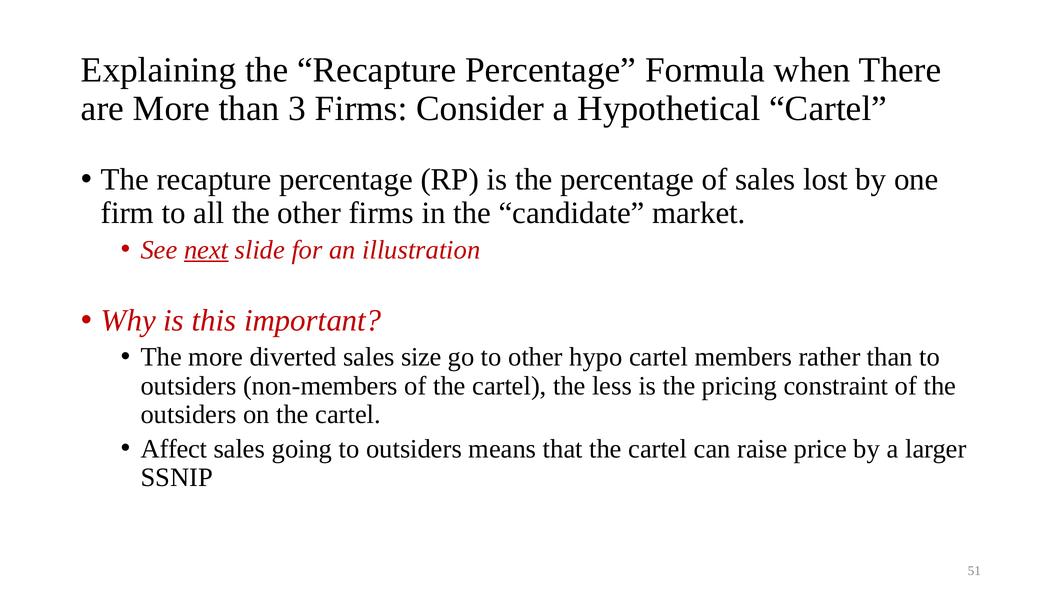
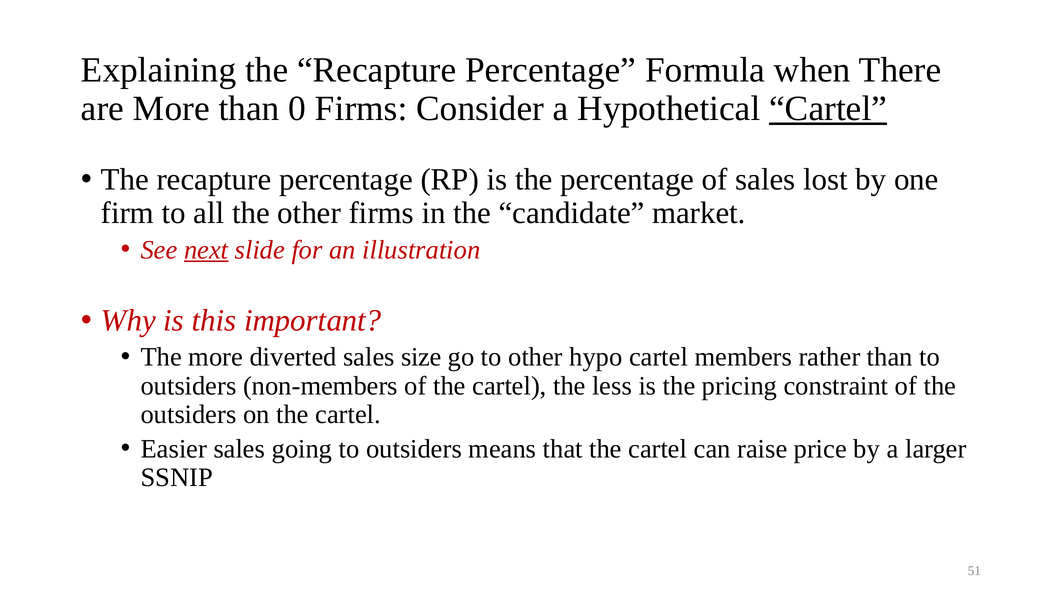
3: 3 -> 0
Cartel at (828, 108) underline: none -> present
Affect: Affect -> Easier
